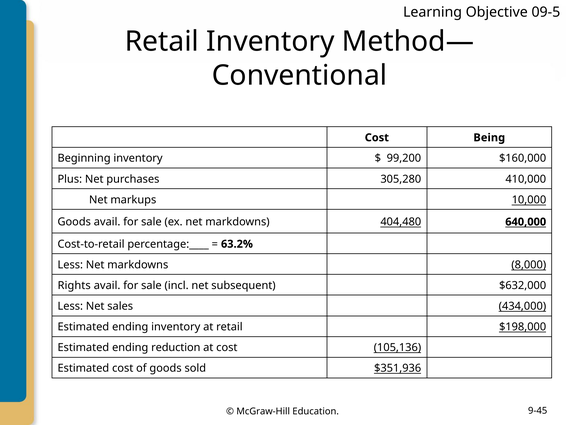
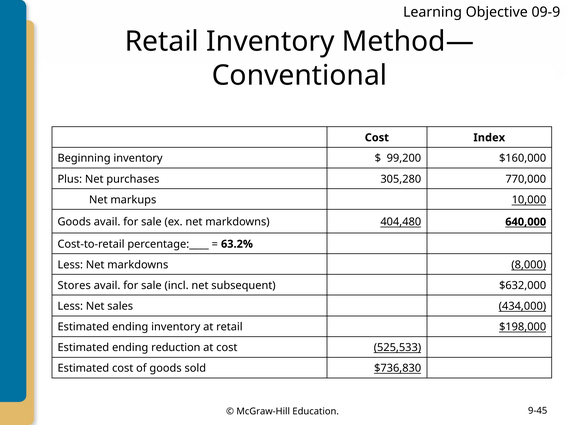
09-5: 09-5 -> 09-9
Being: Being -> Index
410,000: 410,000 -> 770,000
Rights: Rights -> Stores
105,136: 105,136 -> 525,533
$351,936: $351,936 -> $736,830
